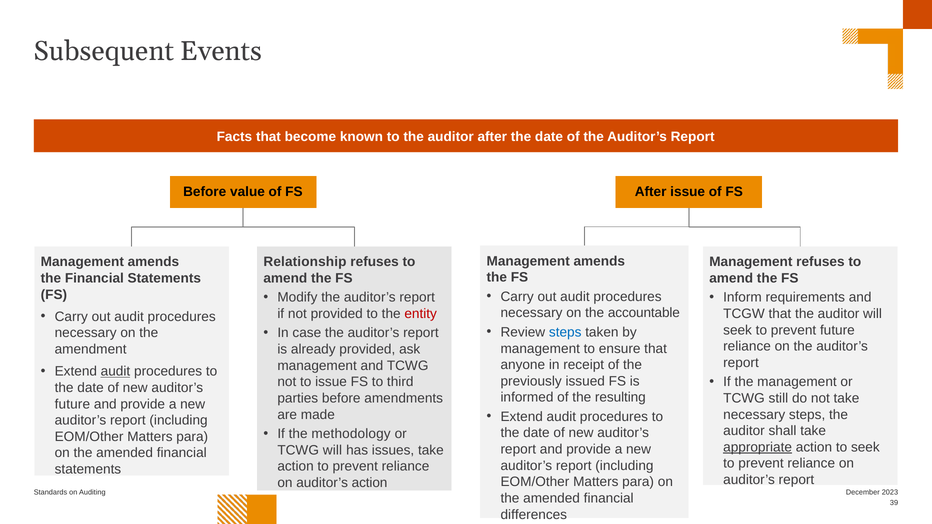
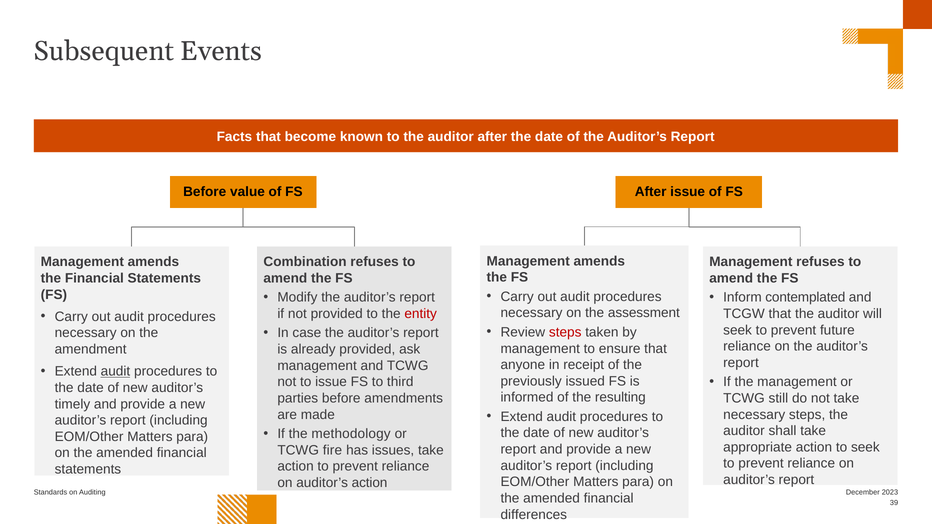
Relationship: Relationship -> Combination
requirements: requirements -> contemplated
accountable: accountable -> assessment
steps at (565, 332) colour: blue -> red
future at (72, 404): future -> timely
appropriate underline: present -> none
TCWG will: will -> fire
